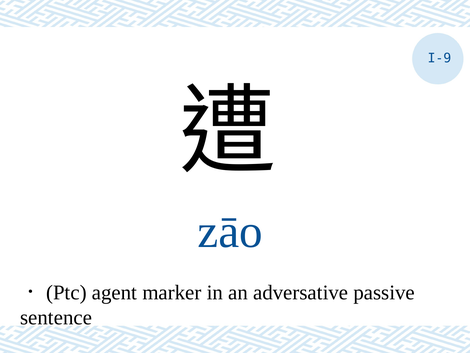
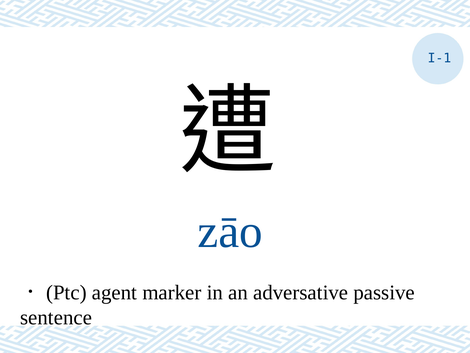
I-9: I-9 -> I-1
